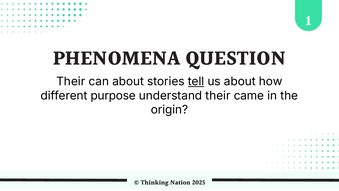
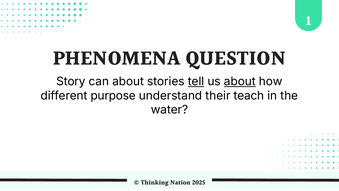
Their at (71, 81): Their -> Story
about at (240, 81) underline: none -> present
came: came -> teach
origin: origin -> water
